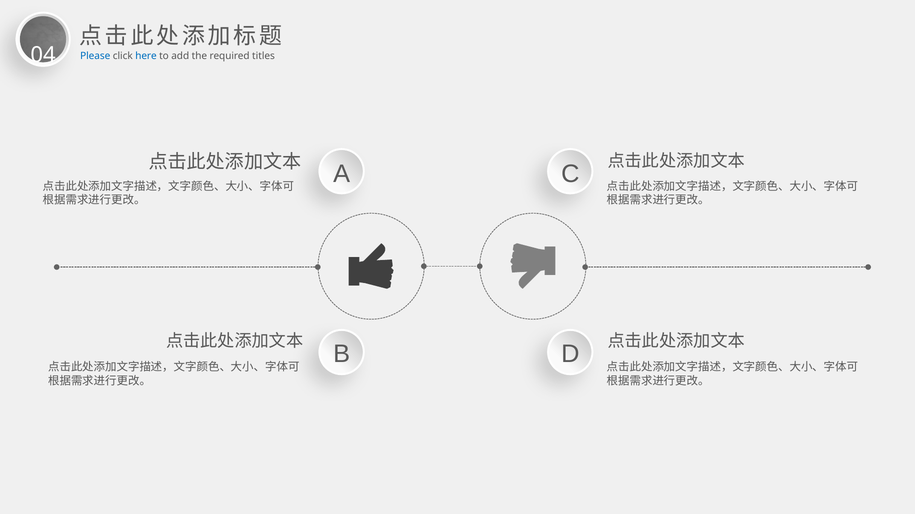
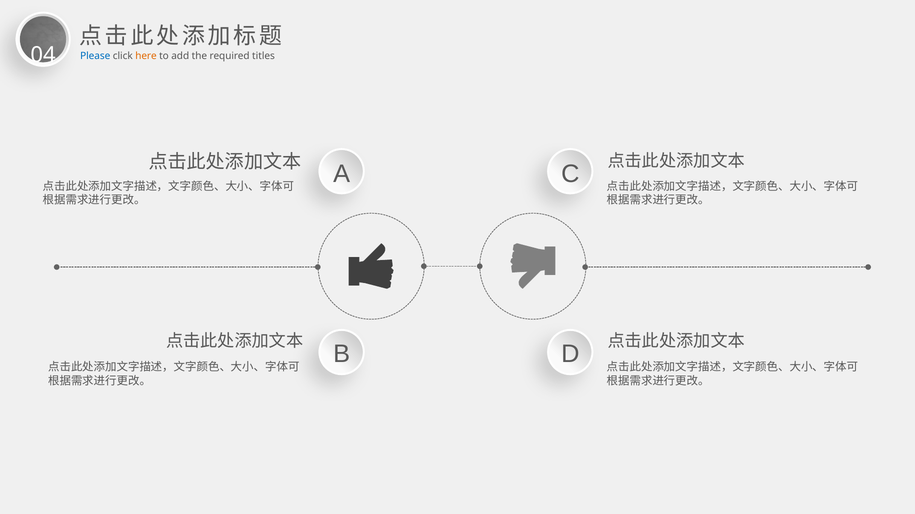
here colour: blue -> orange
